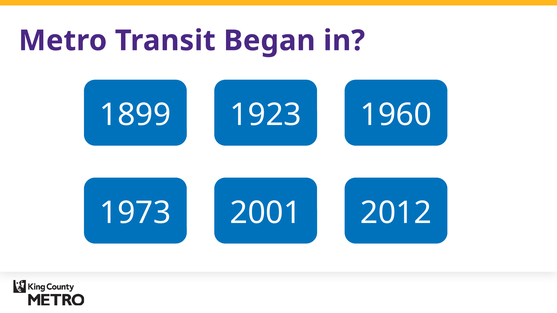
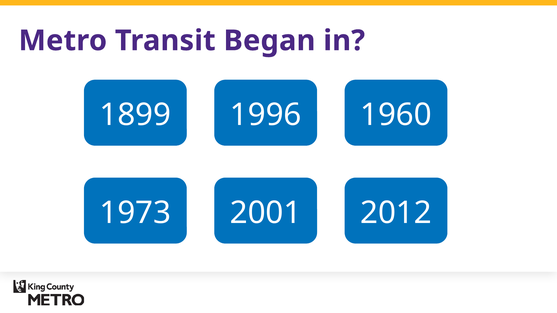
1923: 1923 -> 1996
